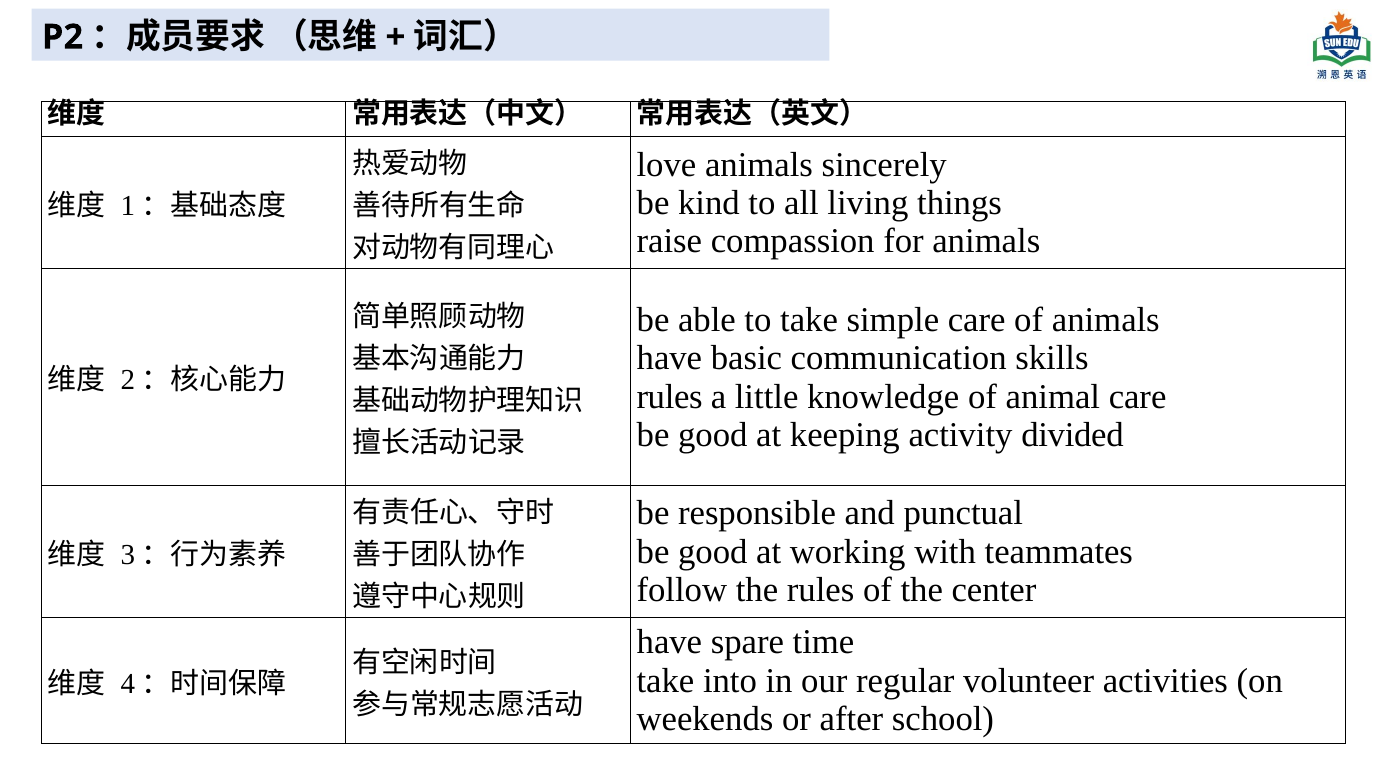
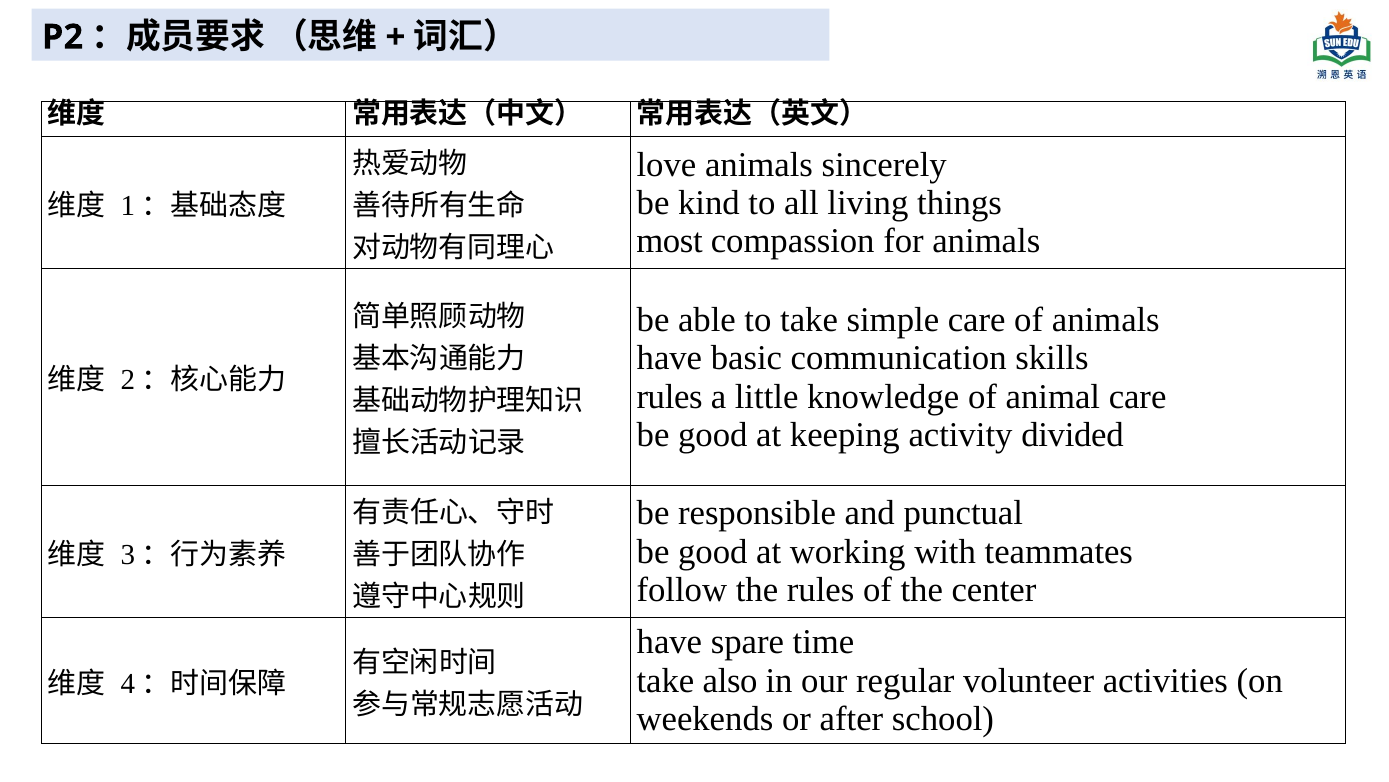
raise: raise -> most
into: into -> also
